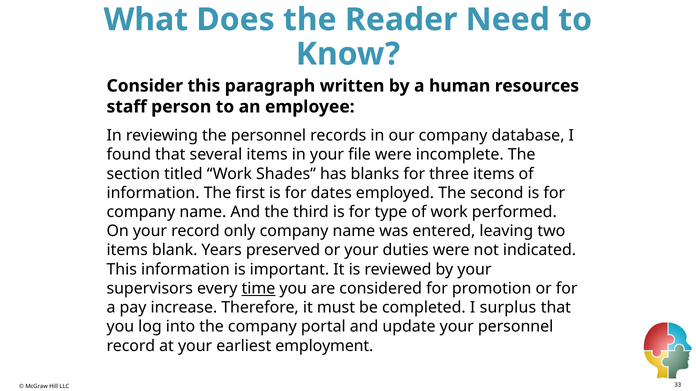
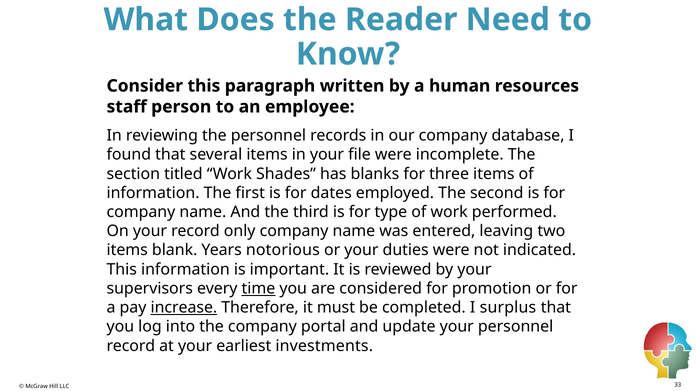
preserved: preserved -> notorious
increase underline: none -> present
employment: employment -> investments
